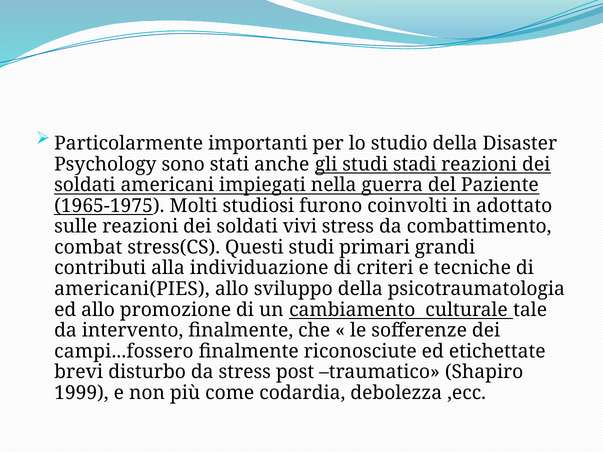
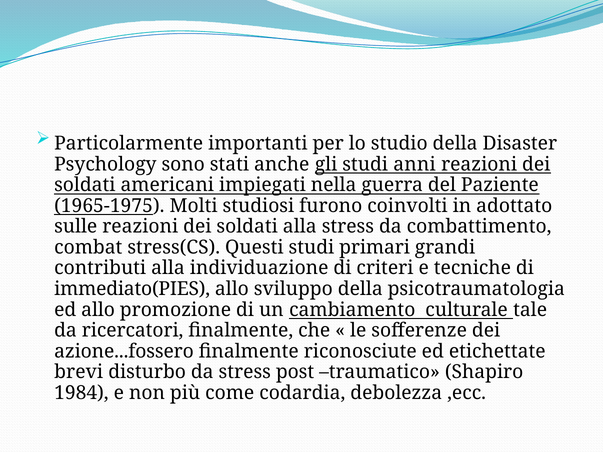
stadi: stadi -> anni
soldati vivi: vivi -> alla
americani(PIES: americani(PIES -> immediato(PIES
intervento: intervento -> ricercatori
campi...fossero: campi...fossero -> azione...fossero
1999: 1999 -> 1984
